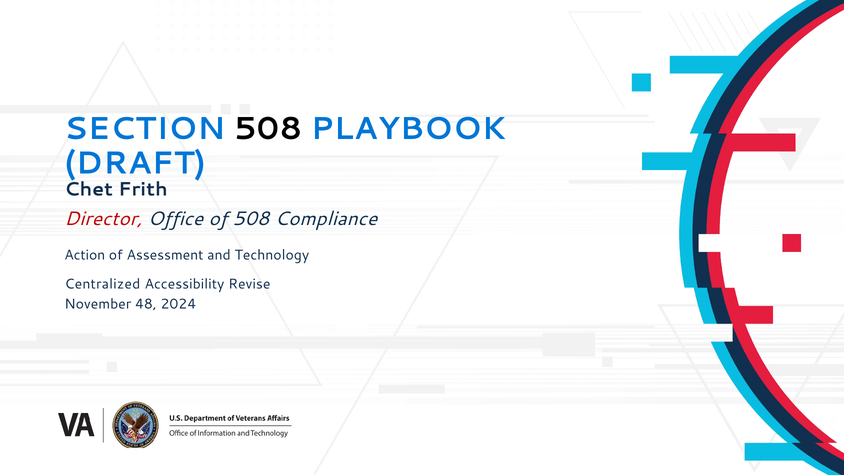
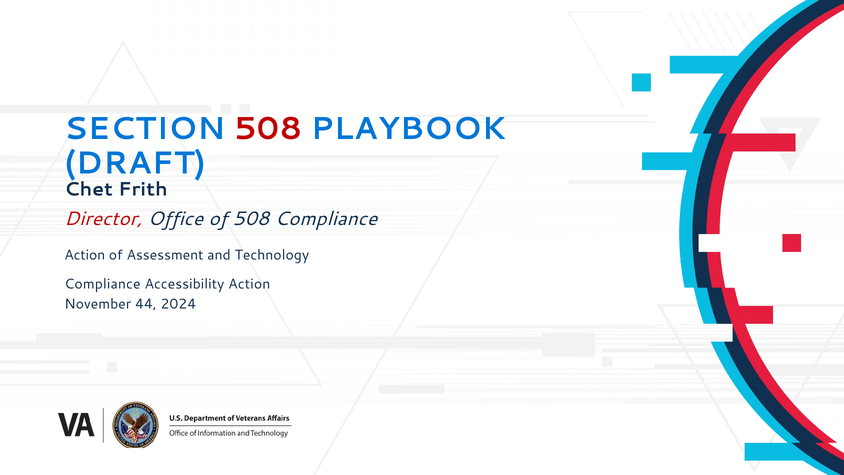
508 at (268, 129) colour: black -> red
Centralized at (102, 284): Centralized -> Compliance
Accessibility Revise: Revise -> Action
48: 48 -> 44
